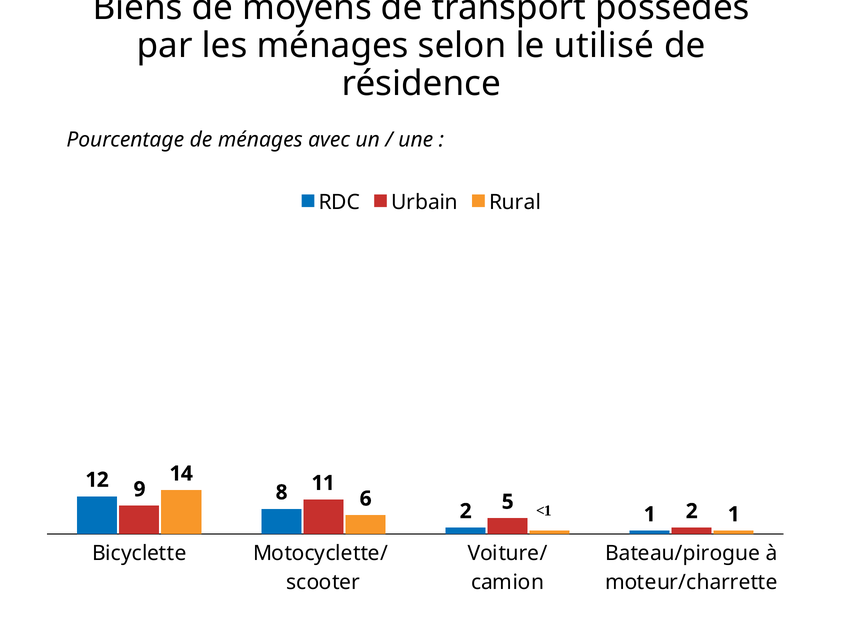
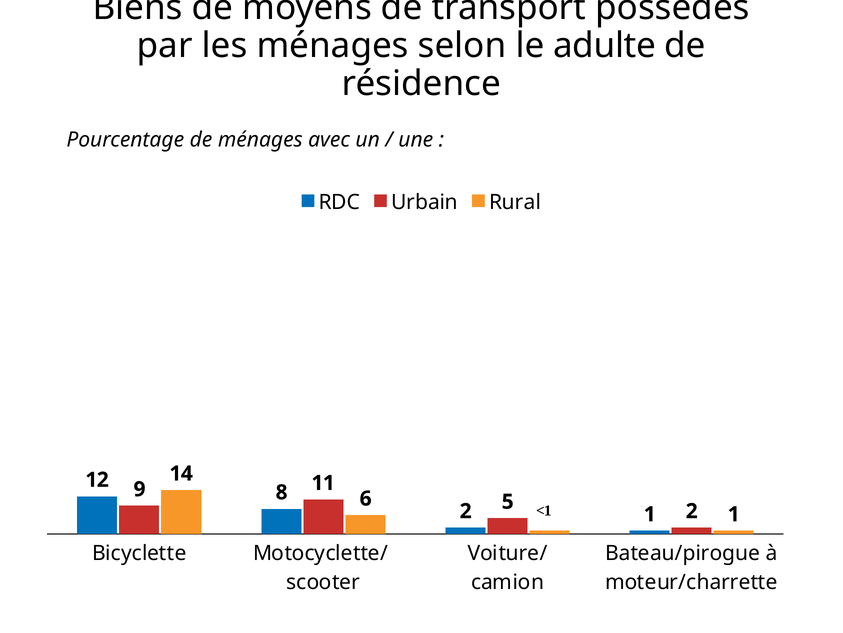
utilisé: utilisé -> adulte
